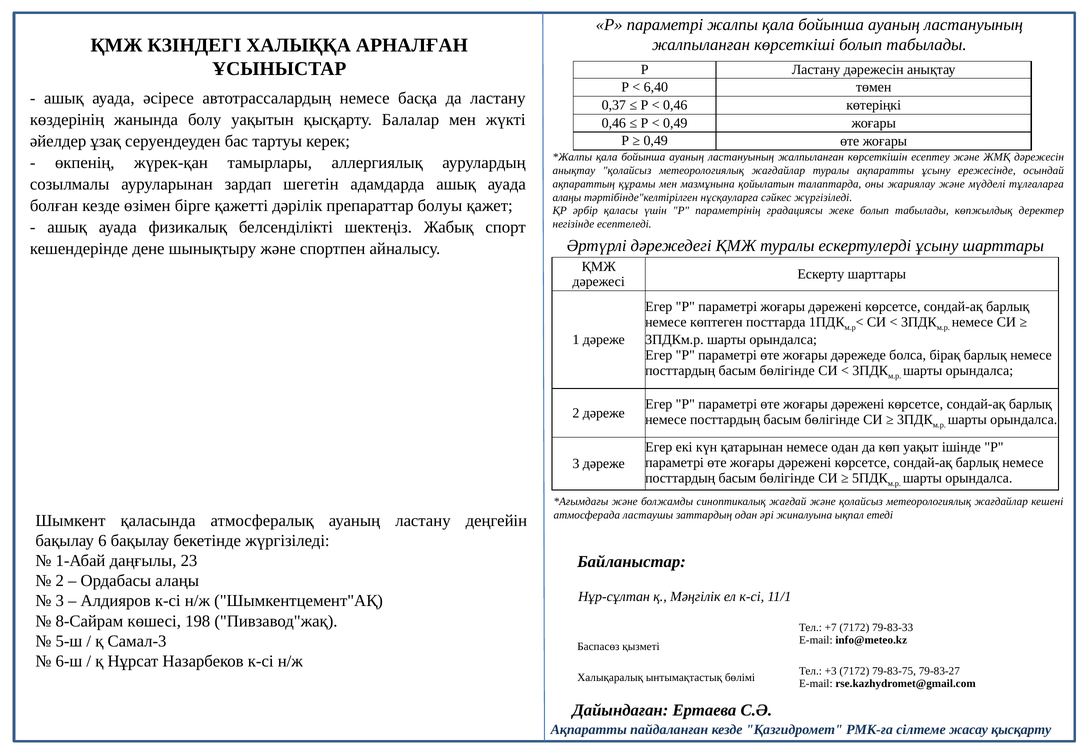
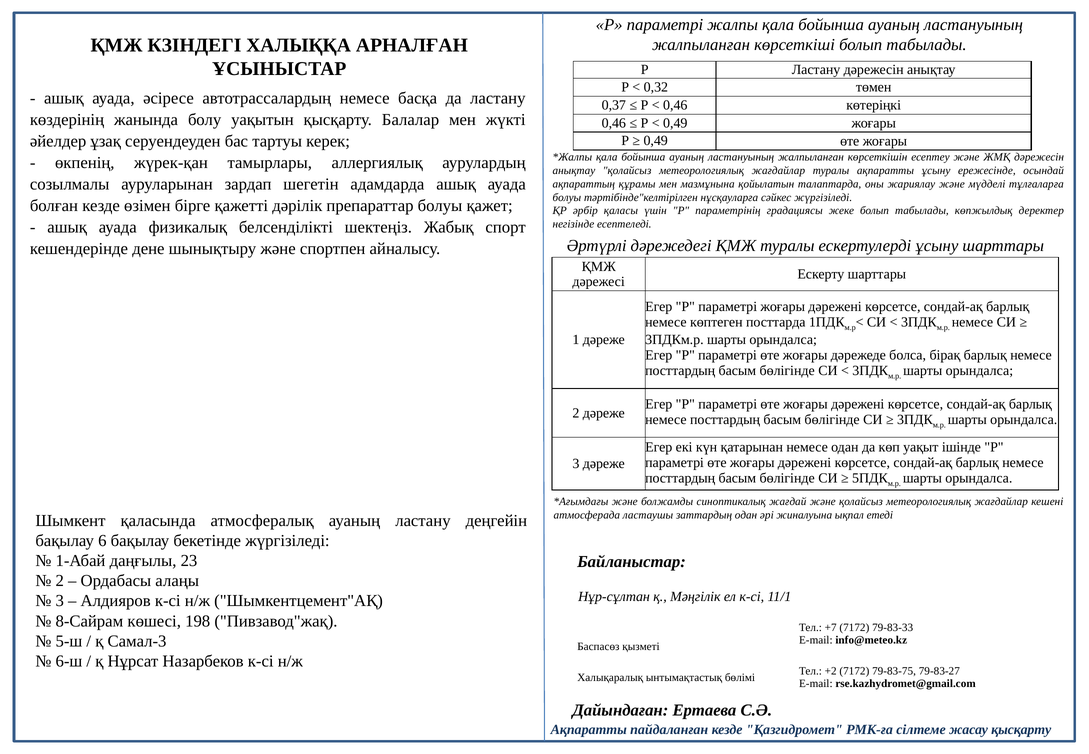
6,40: 6,40 -> 0,32
алаңы at (567, 197): алаңы -> болуы
+3: +3 -> +2
